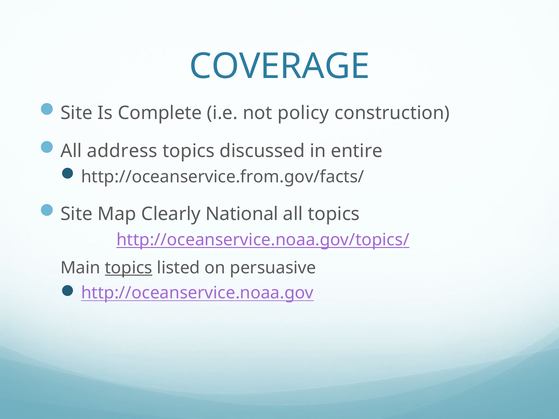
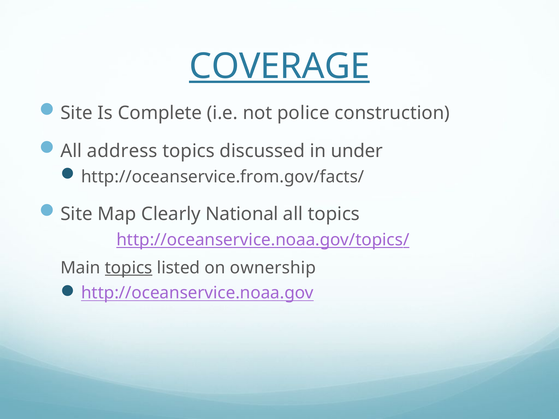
COVERAGE underline: none -> present
policy: policy -> police
entire: entire -> under
persuasive: persuasive -> ownership
